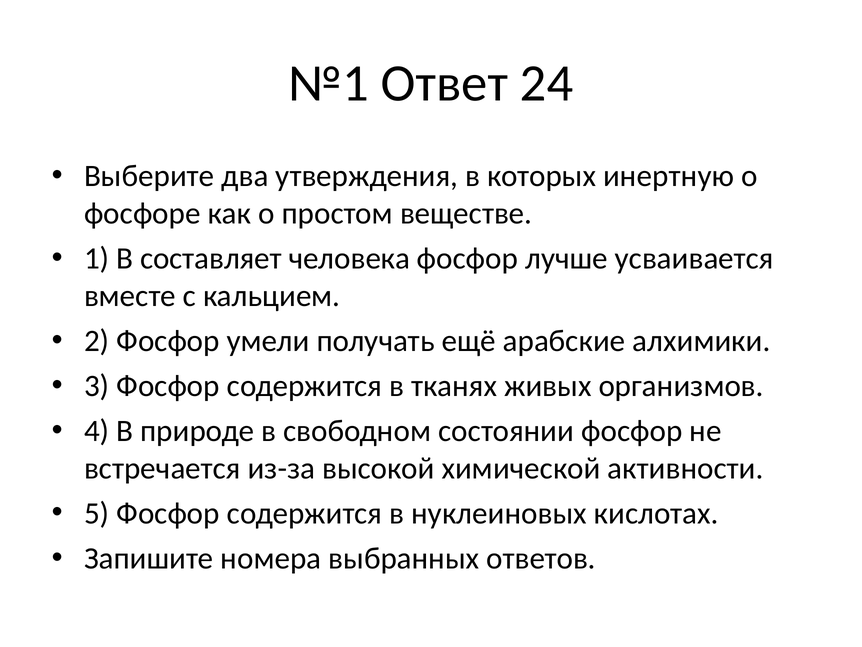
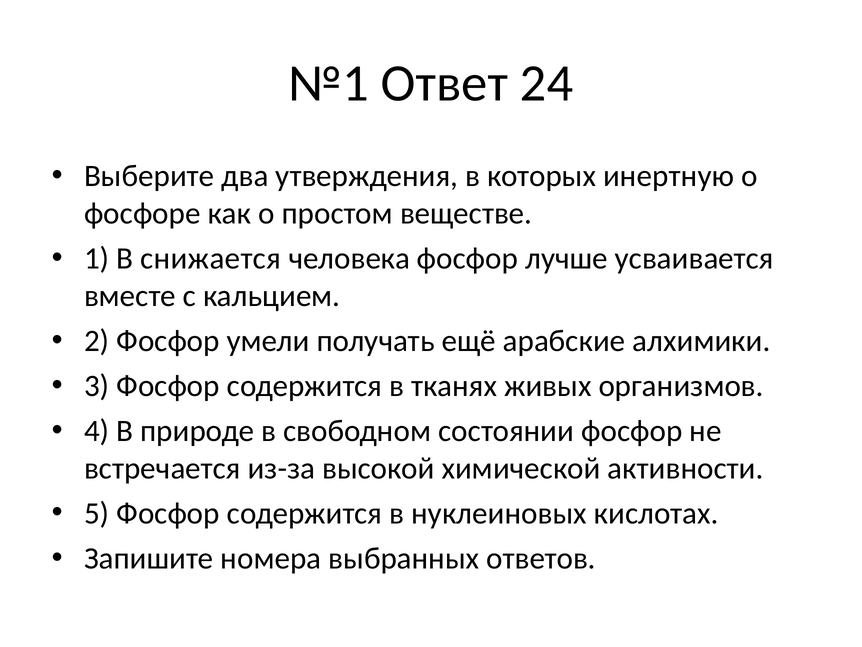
составляет: составляет -> снижается
